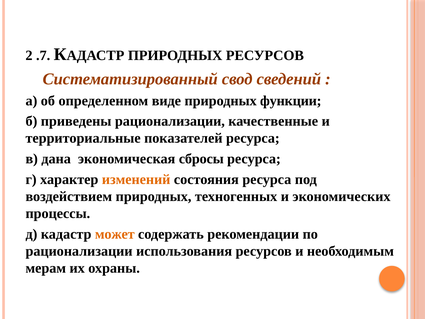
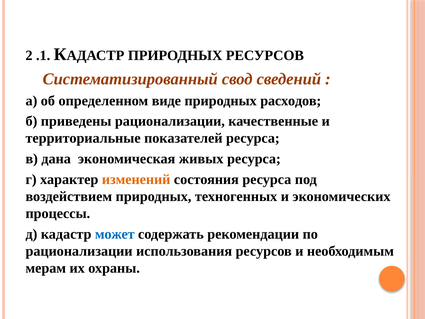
.7: .7 -> .1
функции: функции -> расходов
сбросы: сбросы -> живых
может colour: orange -> blue
